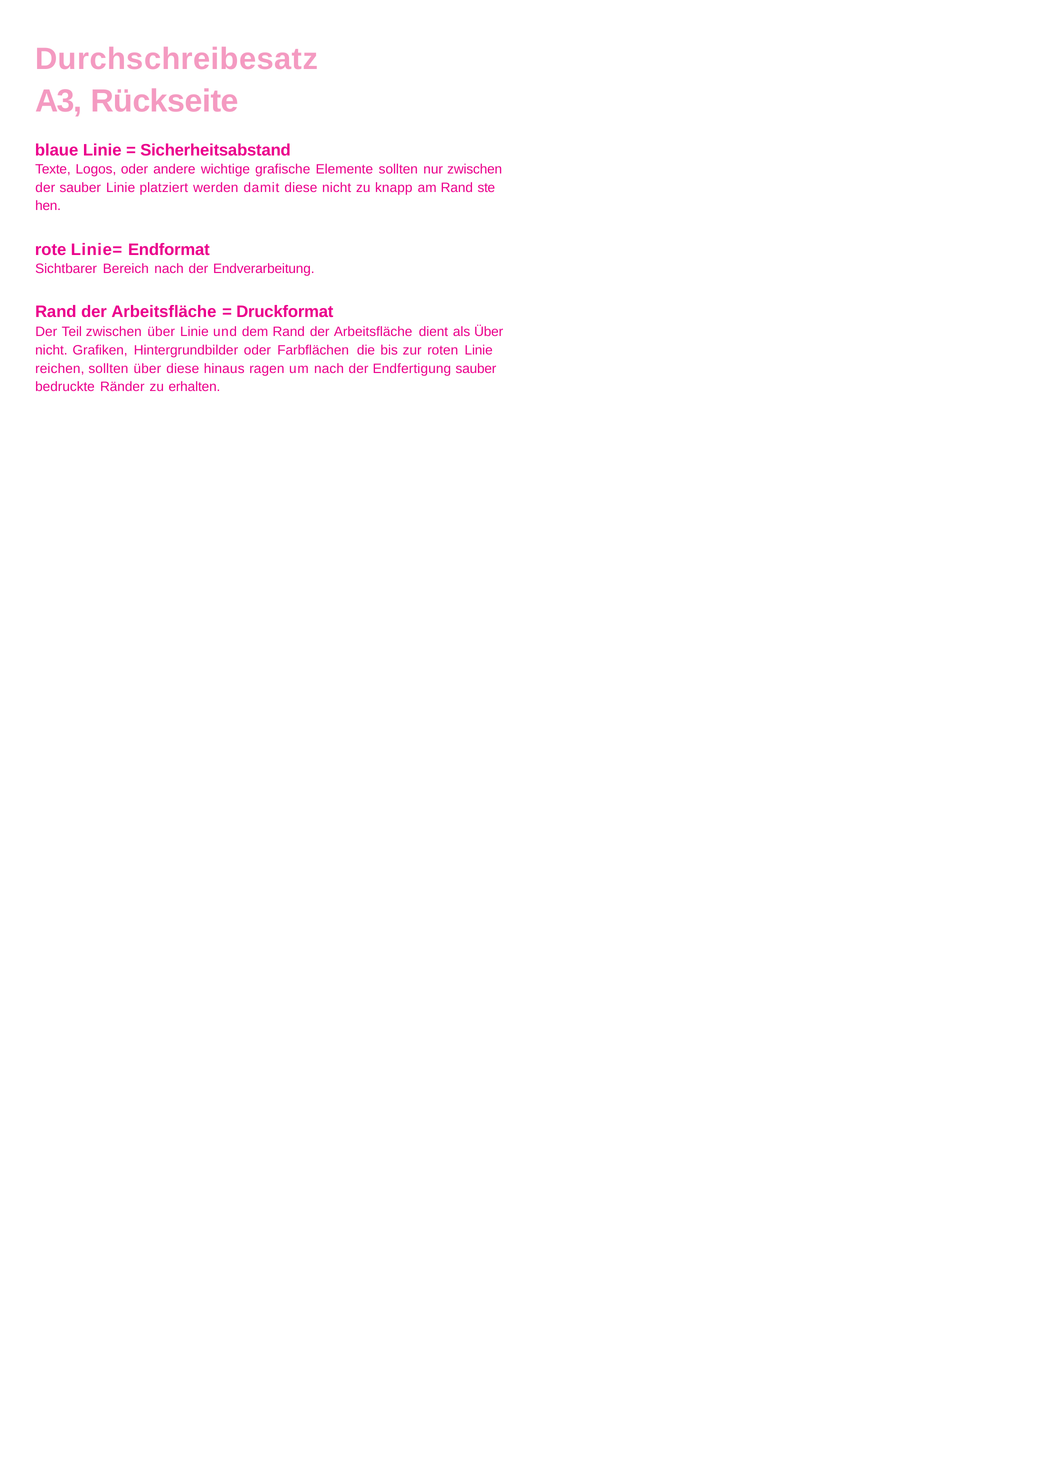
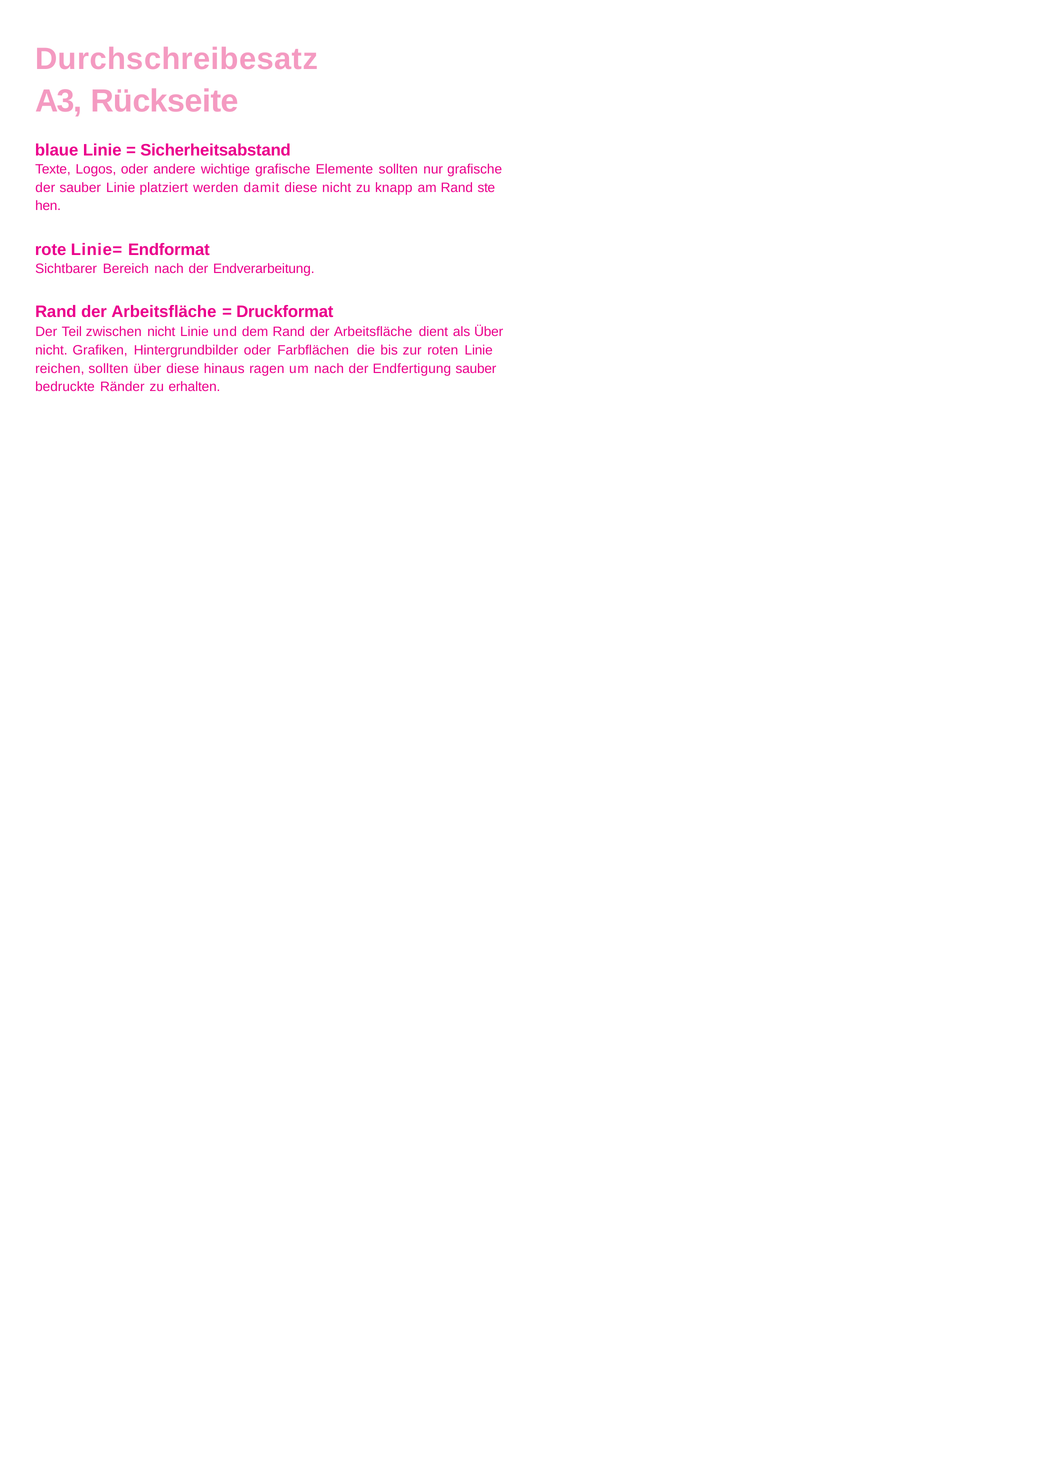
nur zwischen: zwischen -> grafische
zwischen über: über -> nicht
